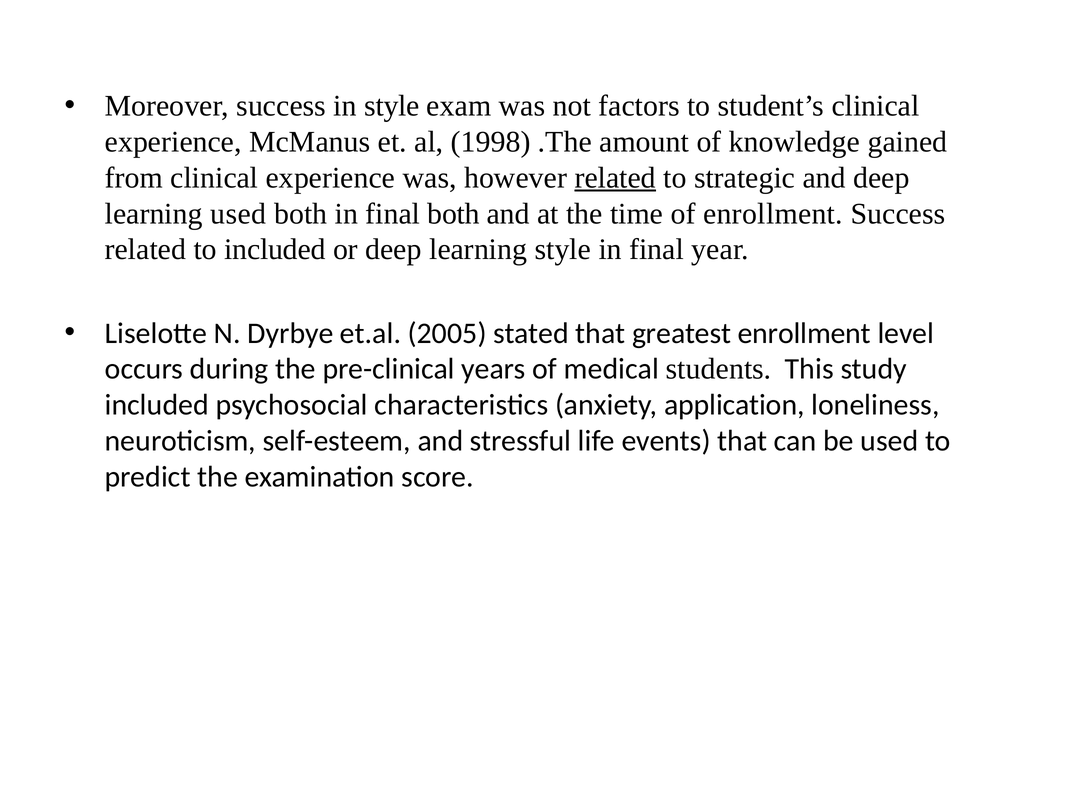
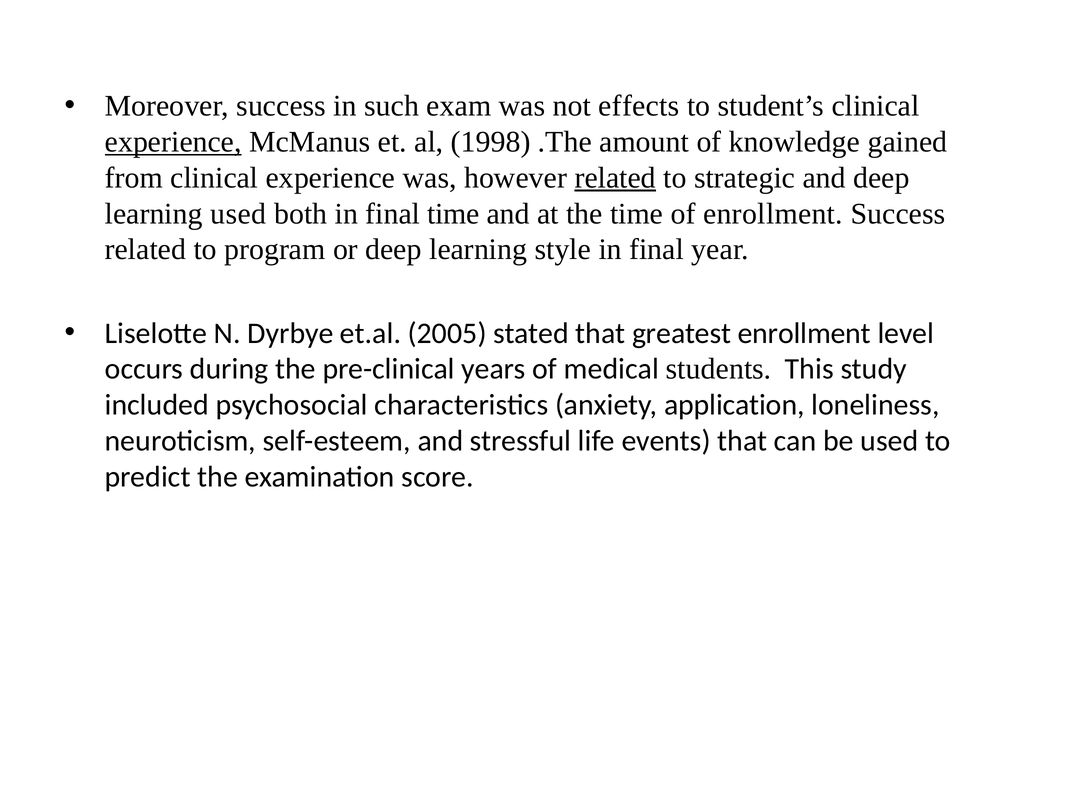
in style: style -> such
factors: factors -> effects
experience at (173, 142) underline: none -> present
final both: both -> time
to included: included -> program
